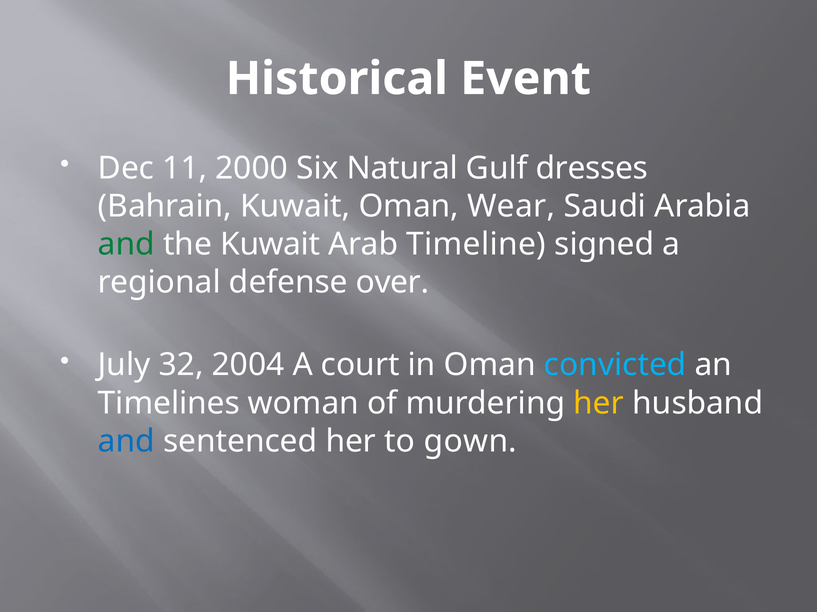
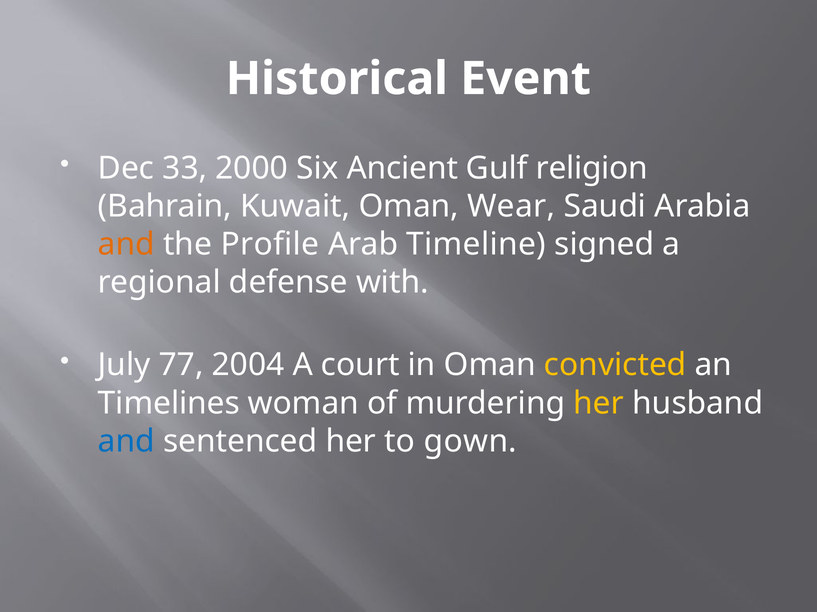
11: 11 -> 33
Natural: Natural -> Ancient
dresses: dresses -> religion
and at (126, 245) colour: green -> orange
the Kuwait: Kuwait -> Profile
over: over -> with
32: 32 -> 77
convicted colour: light blue -> yellow
